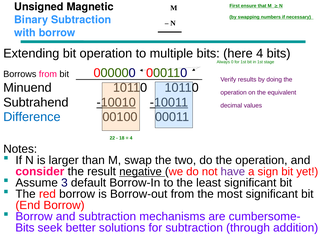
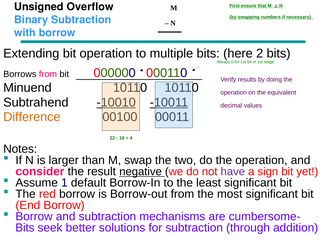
Magnetic: Magnetic -> Overflow
here 4: 4 -> 2
Difference colour: blue -> orange
Assume 3: 3 -> 1
